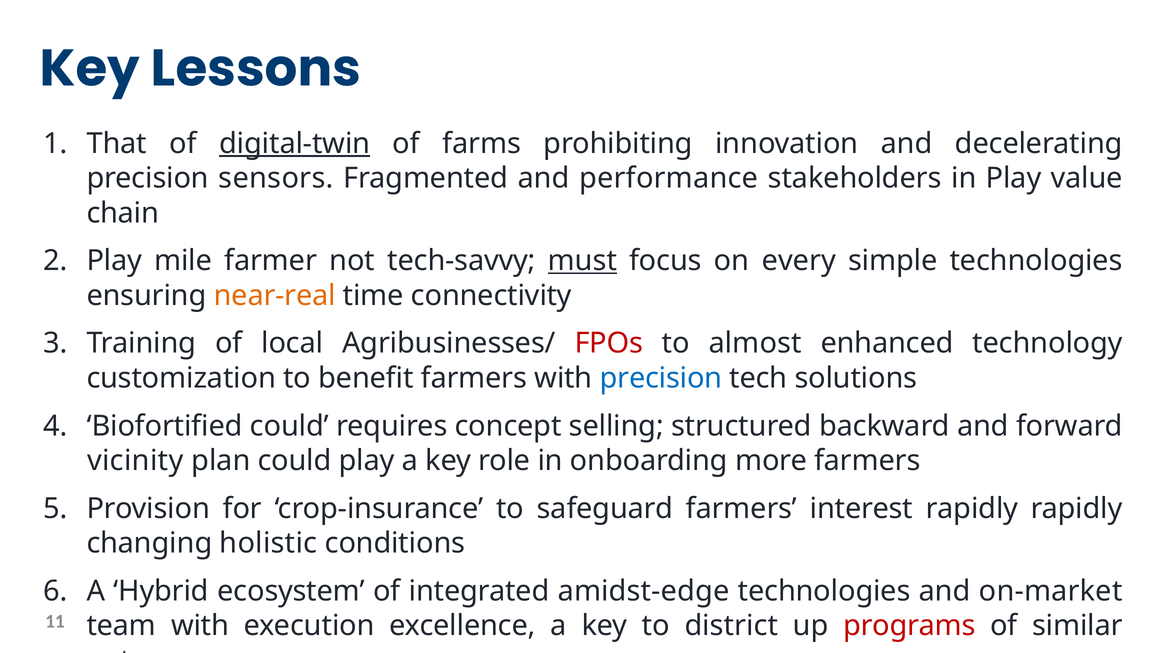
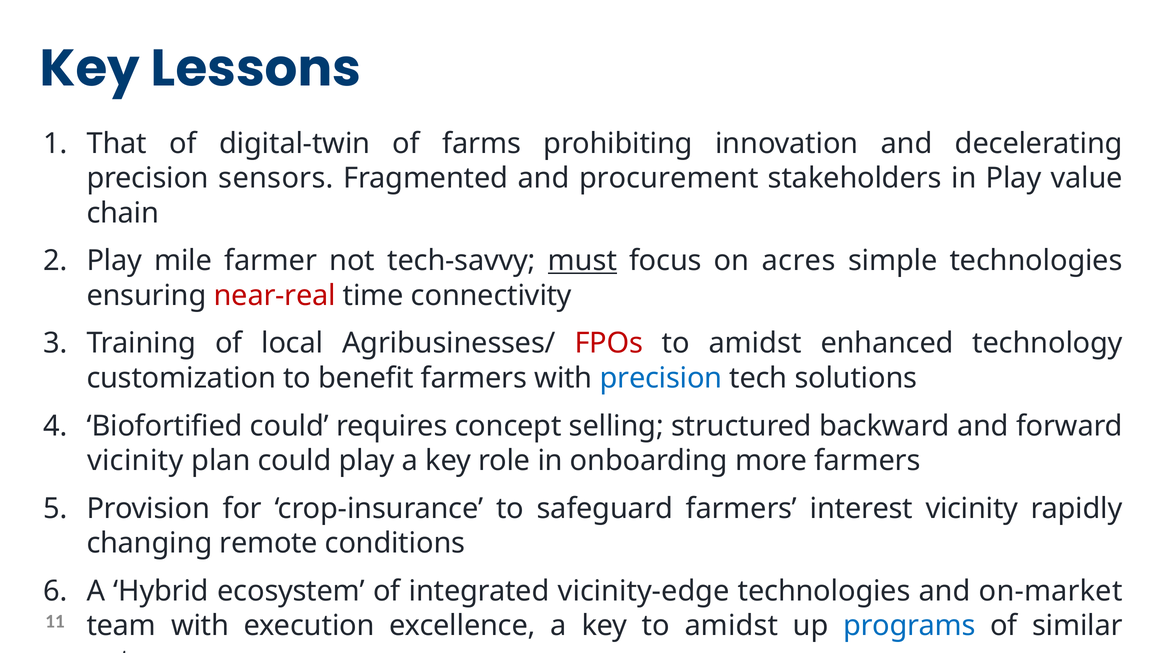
digital-twin underline: present -> none
performance: performance -> procurement
every: every -> acres
near-real colour: orange -> red
almost at (755, 343): almost -> amidst
interest rapidly: rapidly -> vicinity
holistic: holistic -> remote
amidst-edge: amidst-edge -> vicinity-edge
key to district: district -> amidst
programs colour: red -> blue
